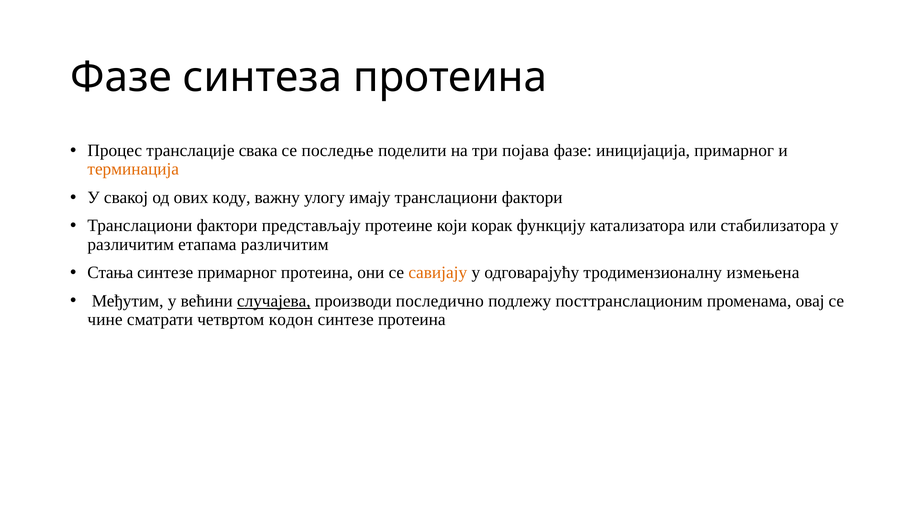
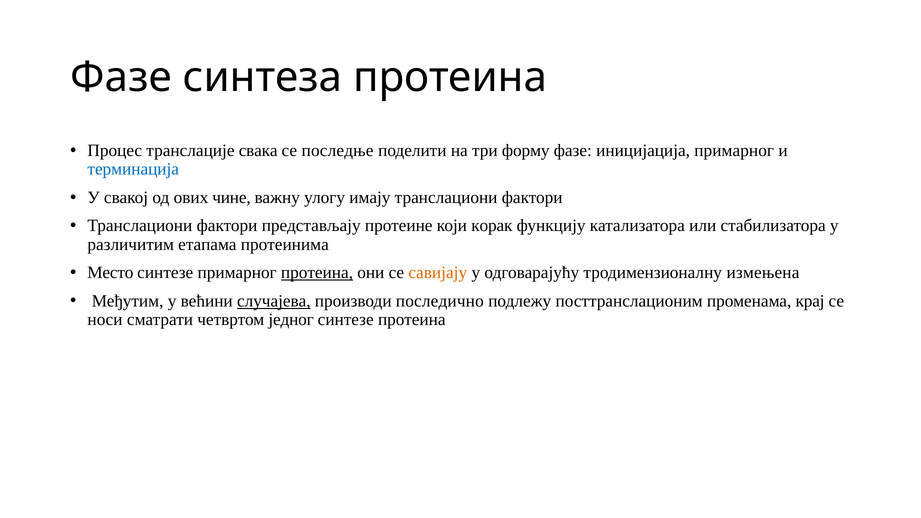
појава: појава -> форму
терминација colour: orange -> blue
коду: коду -> чине
етапама различитим: различитим -> протеинима
Стања: Стања -> Место
протеина at (317, 273) underline: none -> present
овај: овај -> крај
чине: чине -> носи
кодон: кодон -> једног
